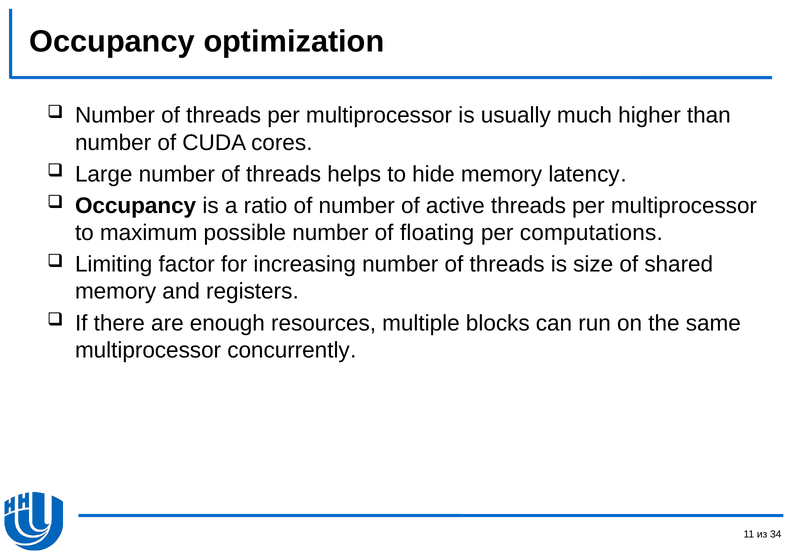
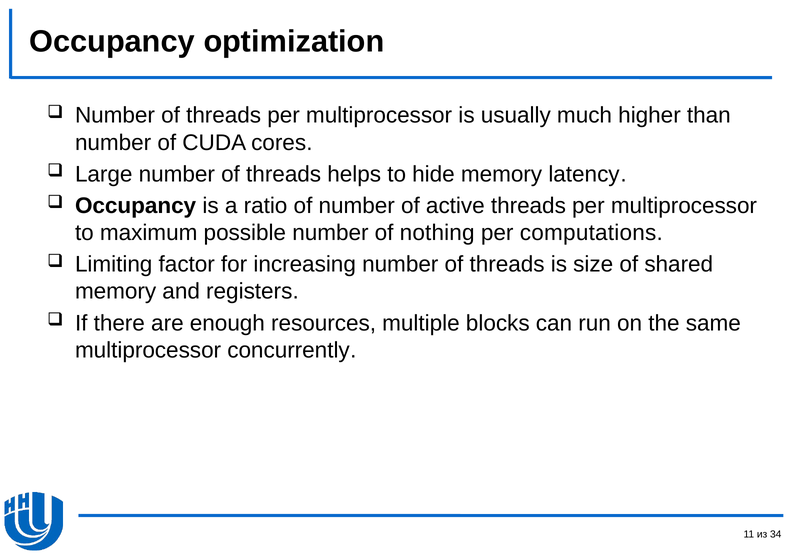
floating: floating -> nothing
